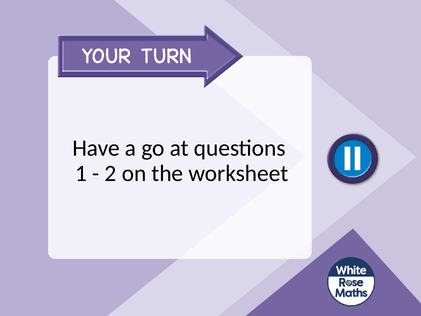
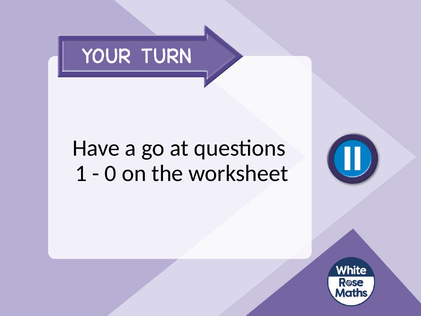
2: 2 -> 0
